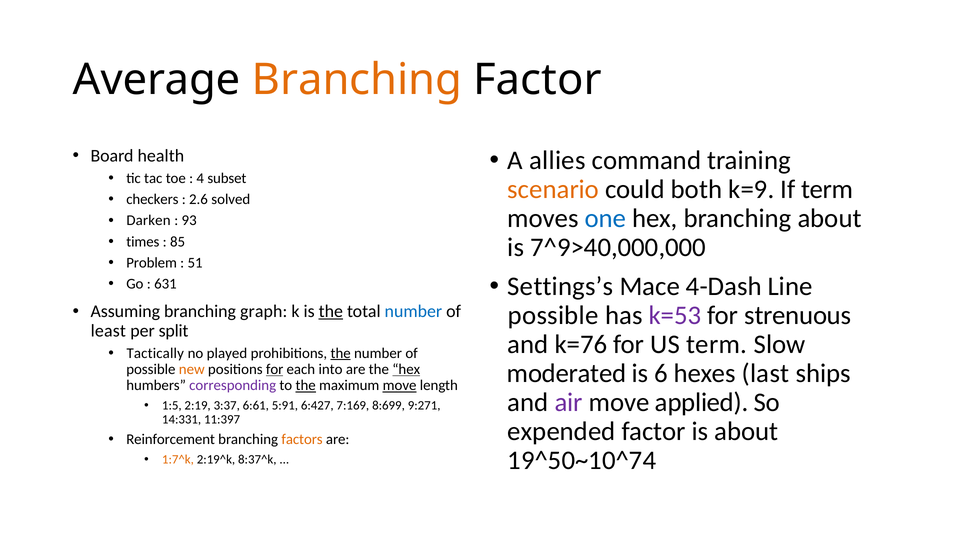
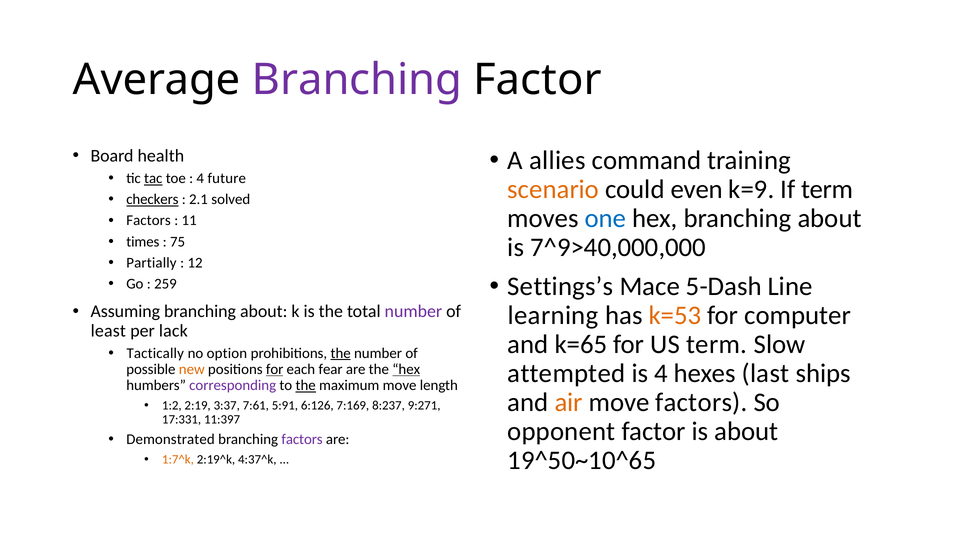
Branching at (357, 80) colour: orange -> purple
tac underline: none -> present
subset: subset -> future
both: both -> even
checkers underline: none -> present
2.6: 2.6 -> 2.1
Darken at (148, 221): Darken -> Factors
93: 93 -> 11
85: 85 -> 75
Problem: Problem -> Partially
51: 51 -> 12
4-Dash: 4-Dash -> 5-Dash
631: 631 -> 259
graph at (264, 311): graph -> about
the at (331, 311) underline: present -> none
number at (413, 311) colour: blue -> purple
possible at (553, 315): possible -> learning
k=53 colour: purple -> orange
strenuous: strenuous -> computer
split: split -> lack
k=76: k=76 -> k=65
played: played -> option
moderated: moderated -> attempted
is 6: 6 -> 4
into: into -> fear
move at (400, 385) underline: present -> none
air colour: purple -> orange
move applied: applied -> factors
1:5: 1:5 -> 1:2
6:61: 6:61 -> 7:61
6:427: 6:427 -> 6:126
8:699: 8:699 -> 8:237
14:331: 14:331 -> 17:331
expended: expended -> opponent
Reinforcement: Reinforcement -> Demonstrated
factors at (302, 439) colour: orange -> purple
19^50~10^74: 19^50~10^74 -> 19^50~10^65
8:37^k: 8:37^k -> 4:37^k
